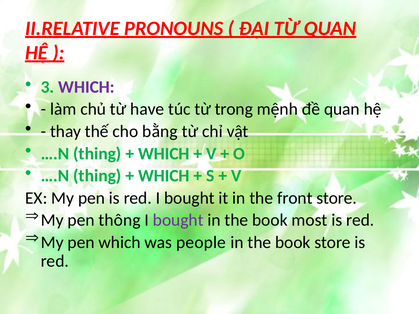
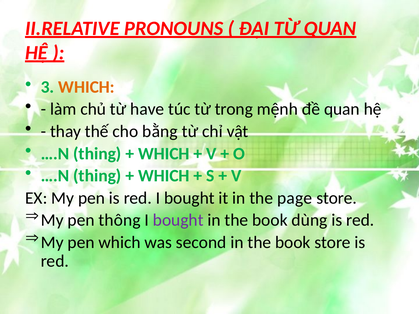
WHICH at (86, 87) colour: purple -> orange
front: front -> page
most: most -> dùng
people: people -> second
